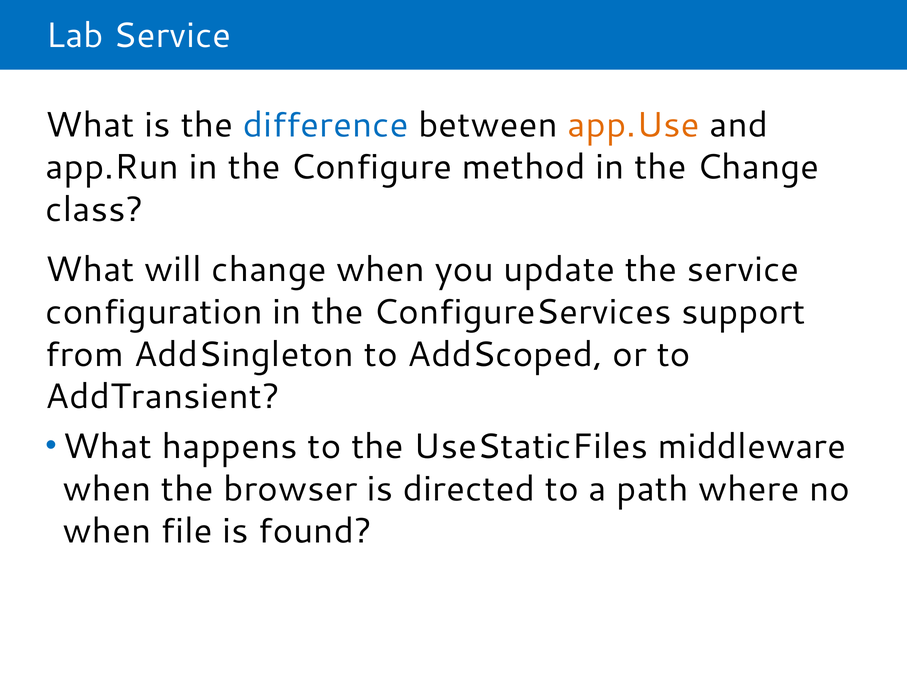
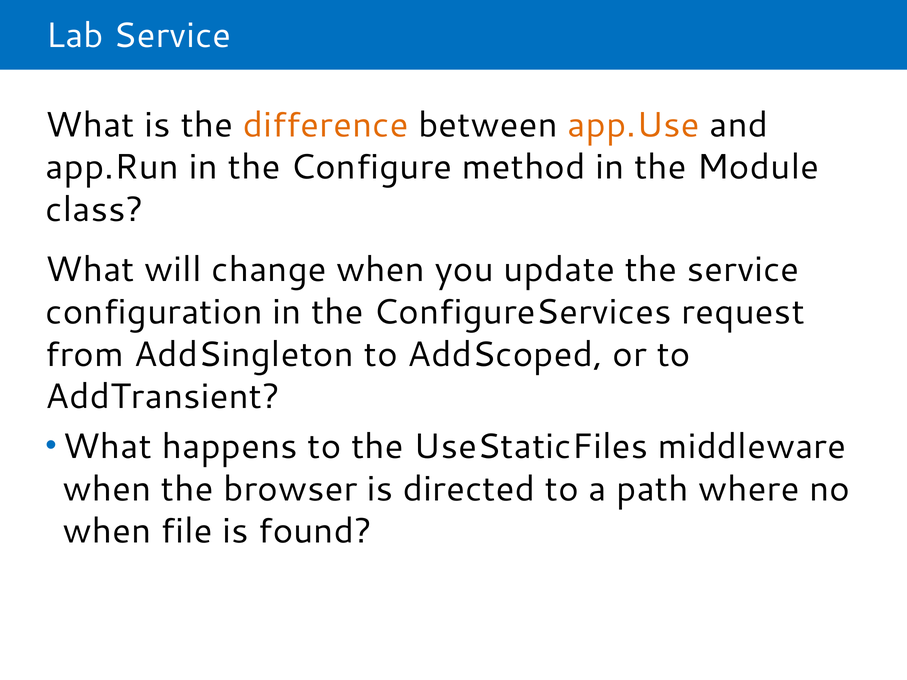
difference colour: blue -> orange
the Change: Change -> Module
support: support -> request
